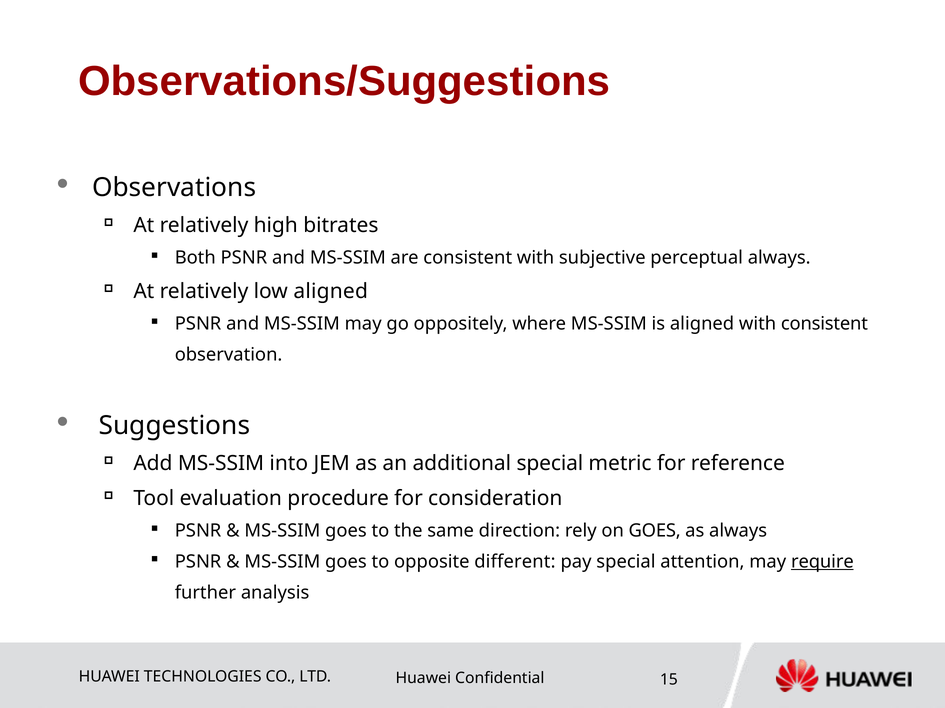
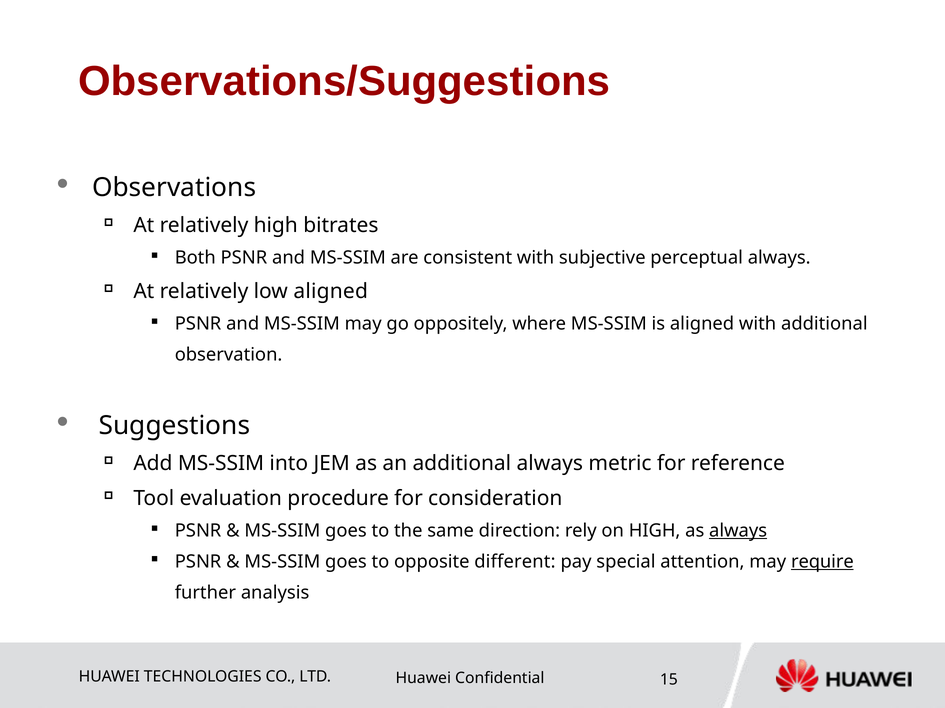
with consistent: consistent -> additional
additional special: special -> always
on GOES: GOES -> HIGH
always at (738, 531) underline: none -> present
